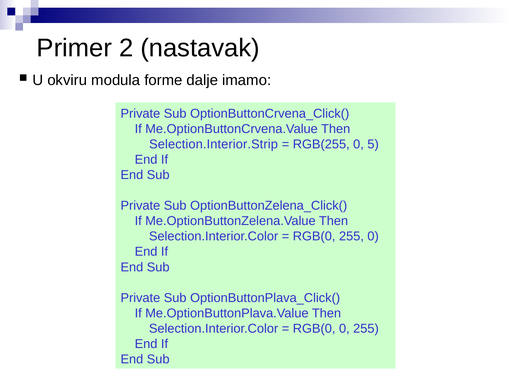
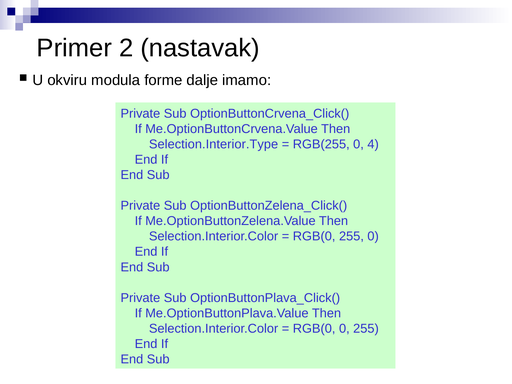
Selection.Interior.Strip: Selection.Interior.Strip -> Selection.Interior.Type
5: 5 -> 4
